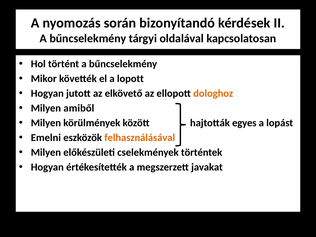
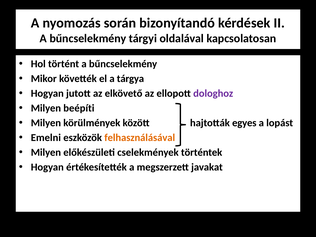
lopott: lopott -> tárgya
dologhoz colour: orange -> purple
amiből: amiből -> beépíti
